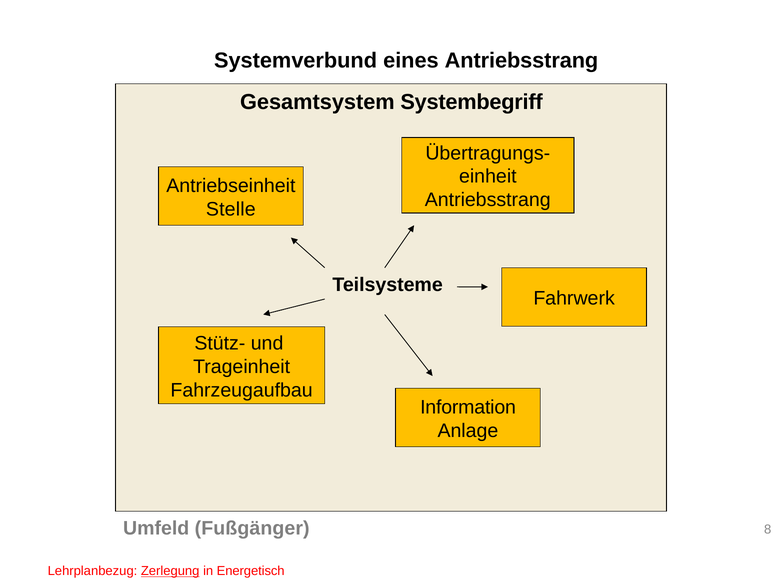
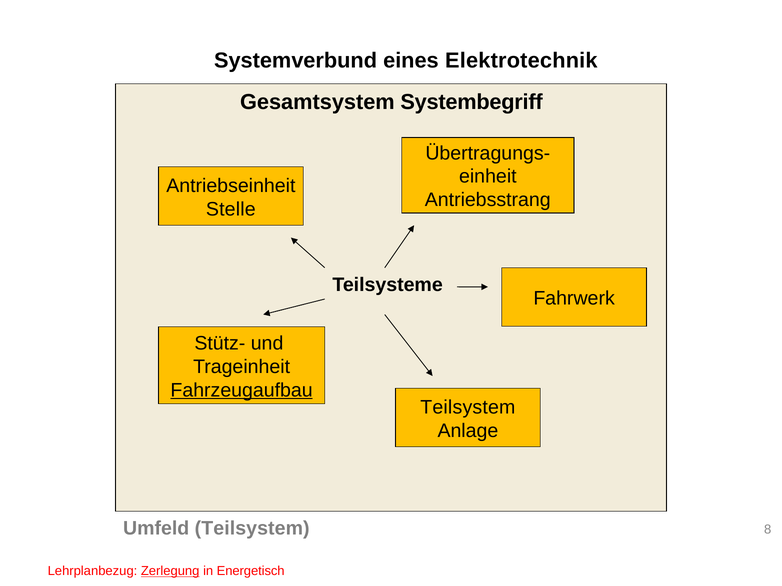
eines Antriebsstrang: Antriebsstrang -> Elektrotechnik
Fahrzeugaufbau underline: none -> present
Information at (468, 408): Information -> Teilsystem
Umfeld Fußgänger: Fußgänger -> Teilsystem
